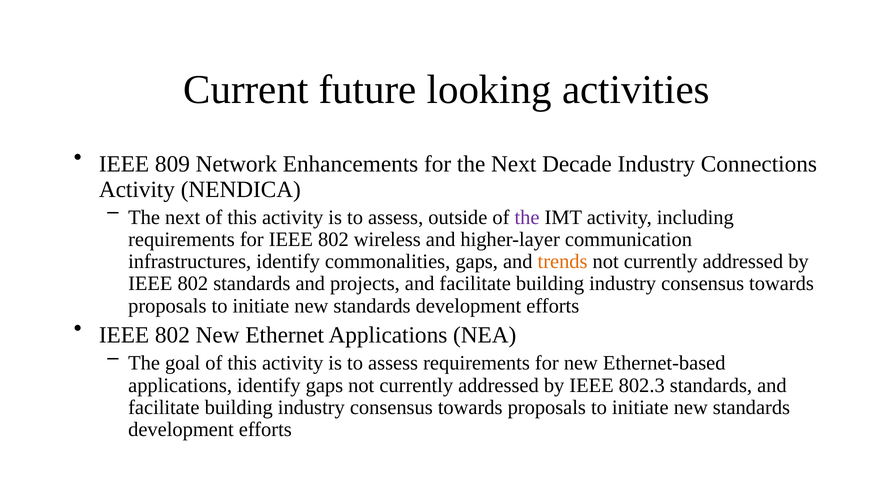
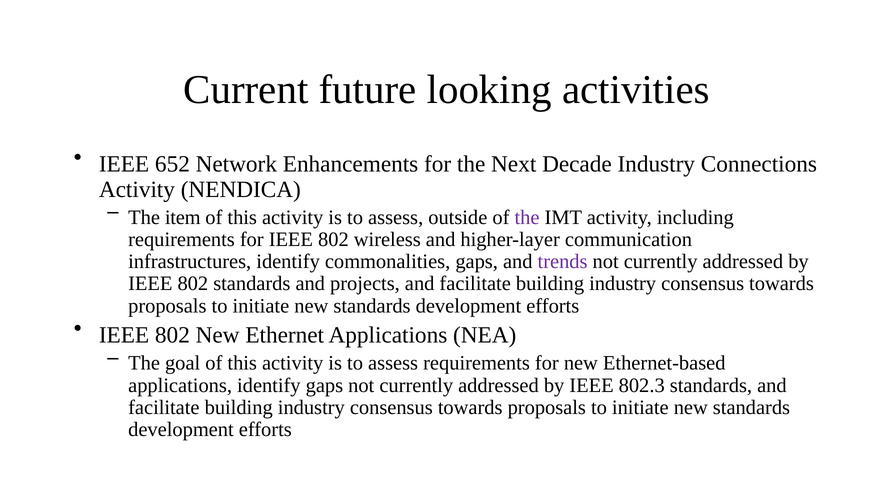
809: 809 -> 652
next at (183, 217): next -> item
trends colour: orange -> purple
